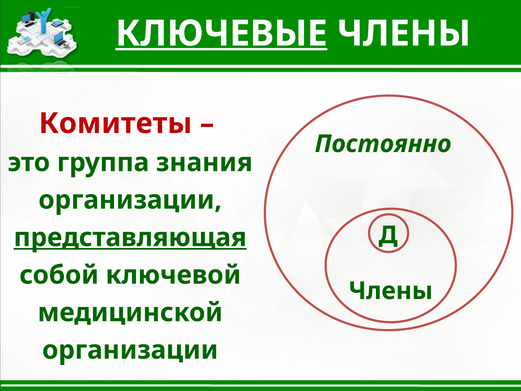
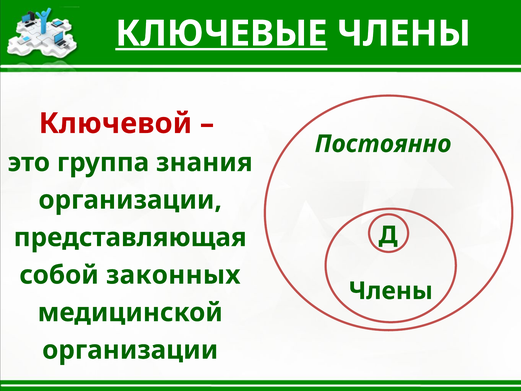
Комитеты: Комитеты -> Ключевой
представляющая underline: present -> none
ключевой: ключевой -> законных
